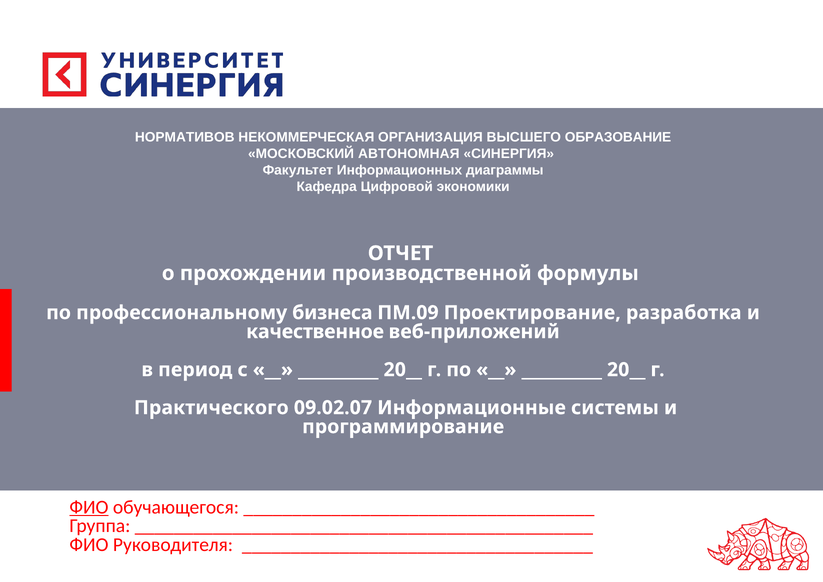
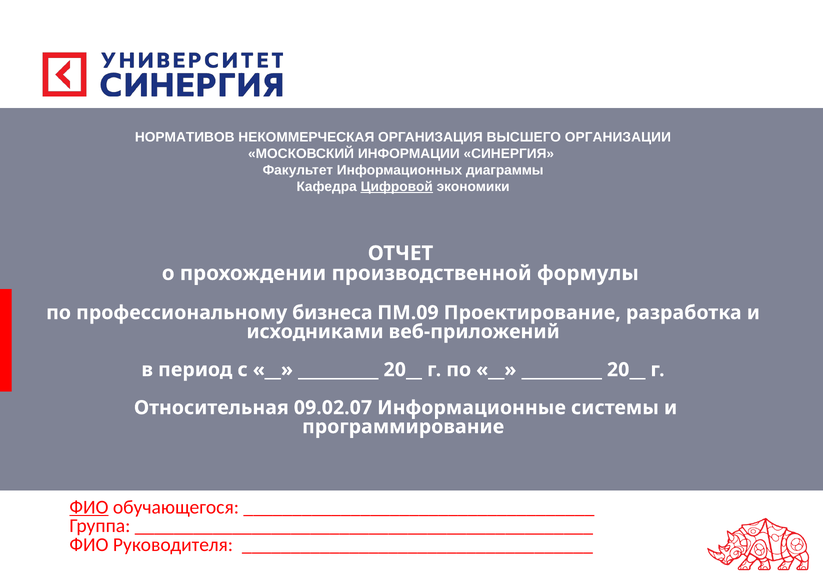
ОБРАЗОВАНИЕ: ОБРАЗОВАНИЕ -> ОРГАНИЗАЦИИ
АВТОНОМНАЯ: АВТОНОМНАЯ -> ИНФОРМАЦИИ
Цифровой underline: none -> present
качественное: качественное -> исходниками
Практического: Практического -> Относительная
